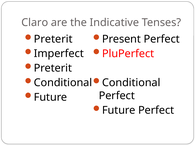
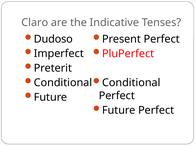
Preterit at (53, 39): Preterit -> Dudoso
